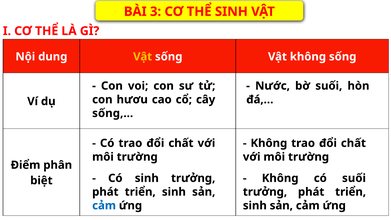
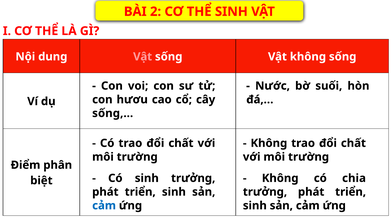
3: 3 -> 2
Vật at (143, 57) colour: yellow -> pink
có suối: suối -> chia
